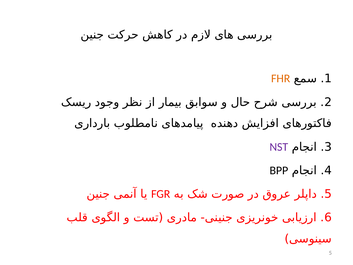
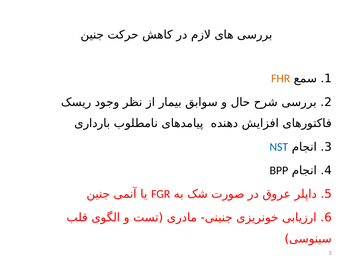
NST colour: purple -> blue
